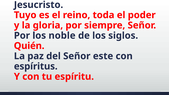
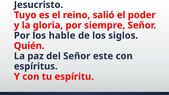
toda: toda -> salió
noble: noble -> hable
